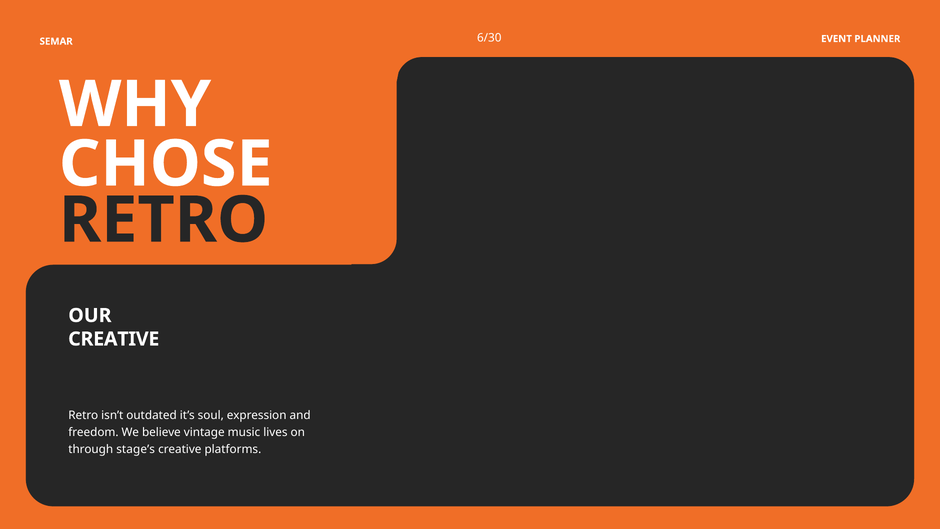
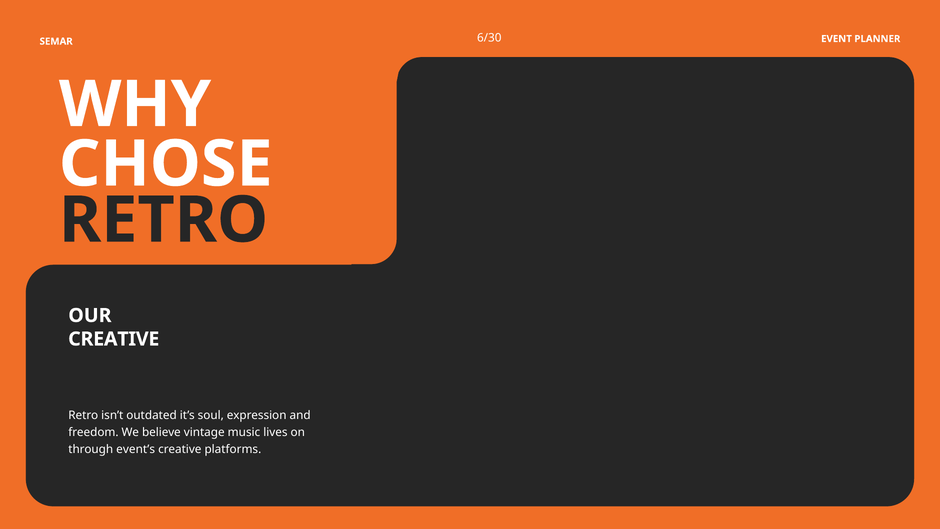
stage’s: stage’s -> event’s
